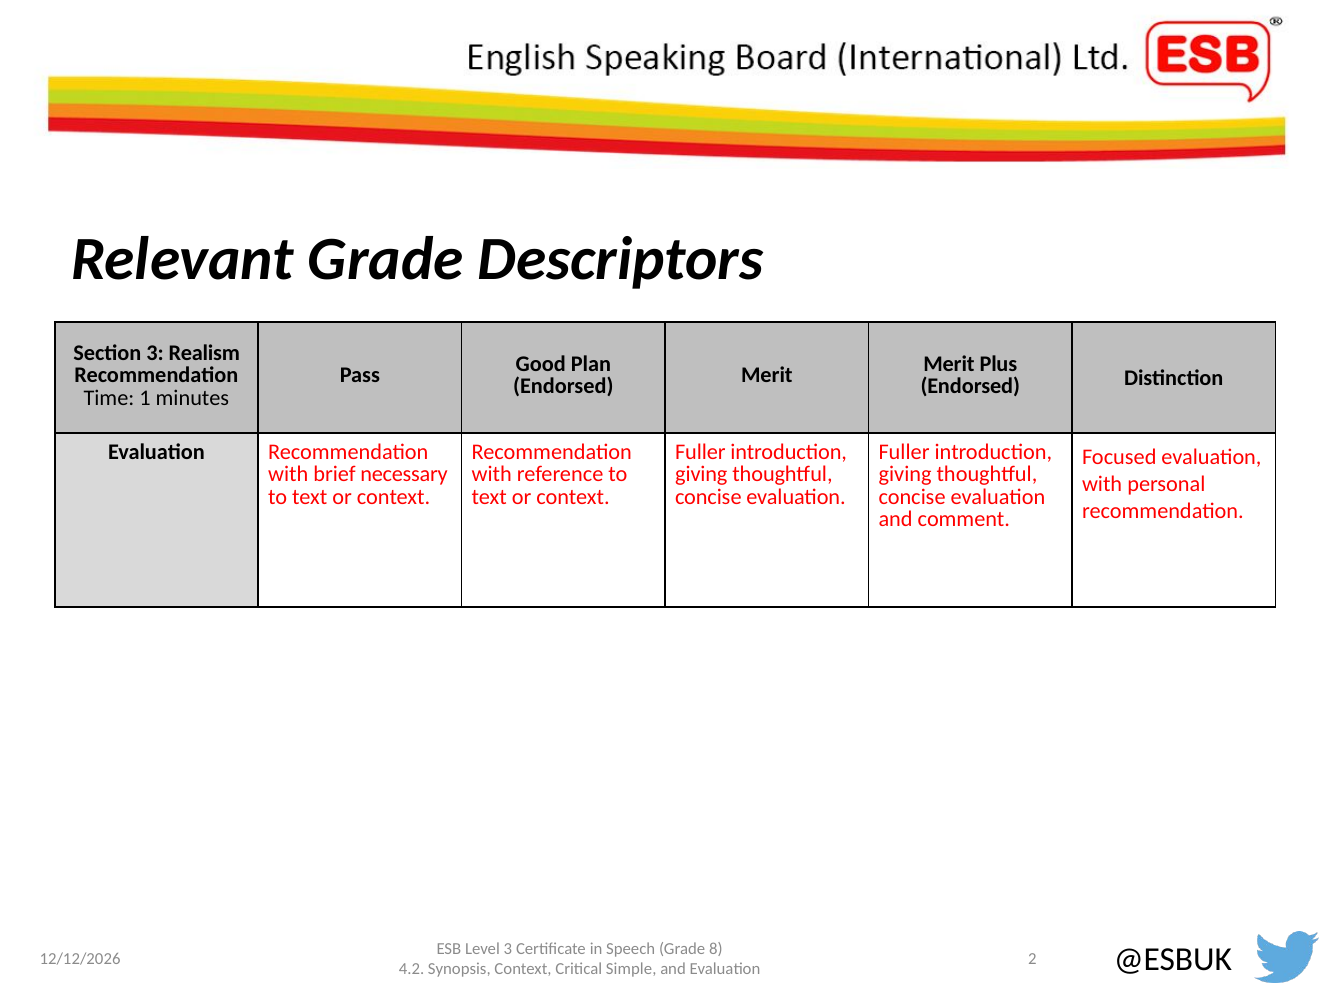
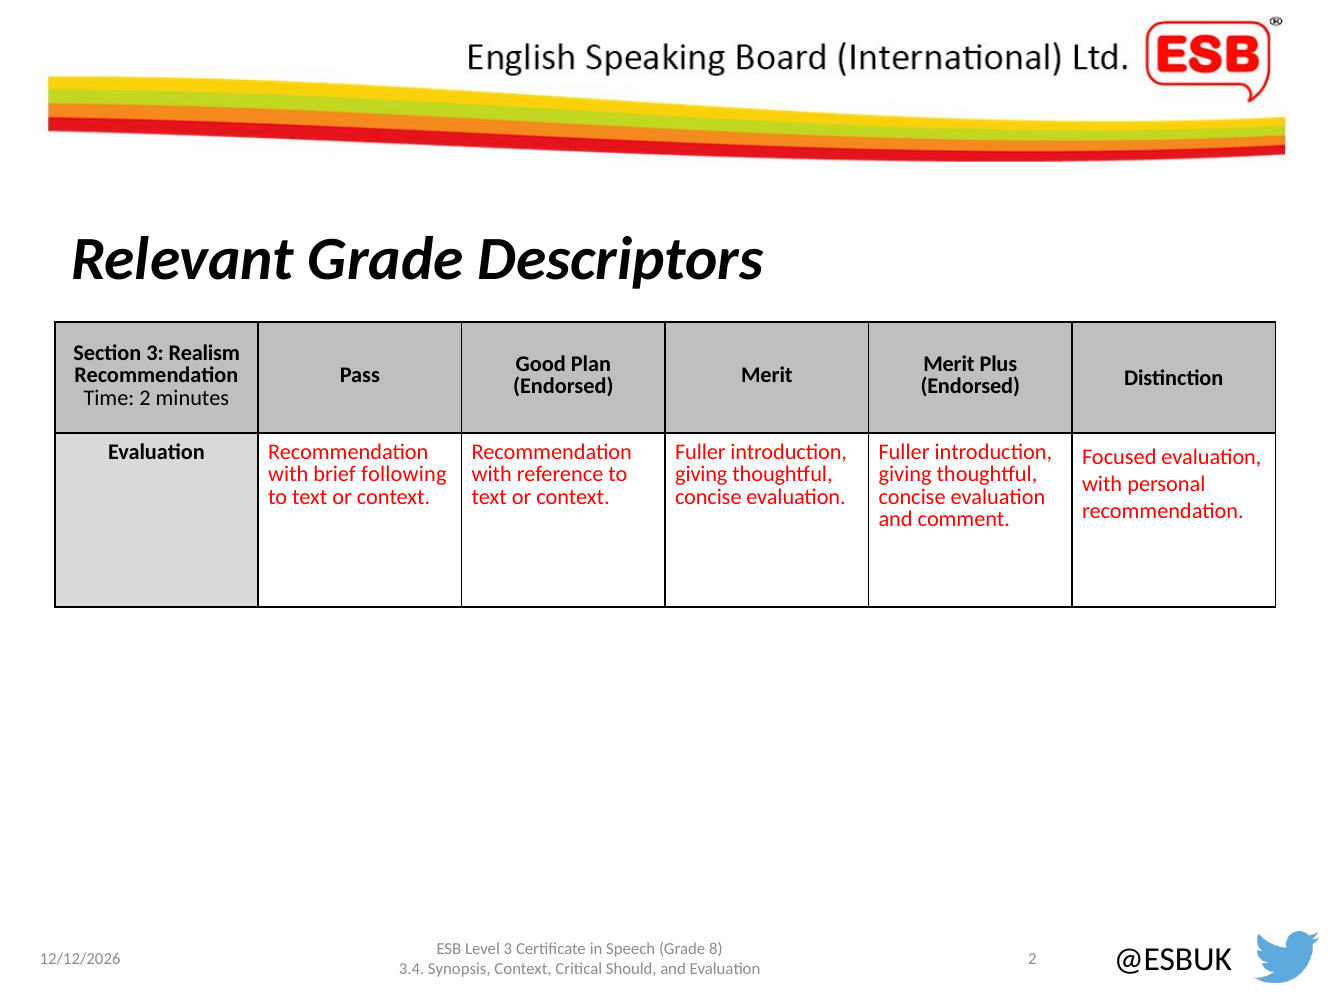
Time 1: 1 -> 2
necessary: necessary -> following
4.2: 4.2 -> 3.4
Simple: Simple -> Should
